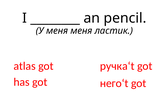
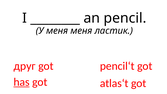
atlas: atlas -> друг
ручка‘t: ручка‘t -> pencil‘t
has underline: none -> present
него‘t: него‘t -> atlas‘t
